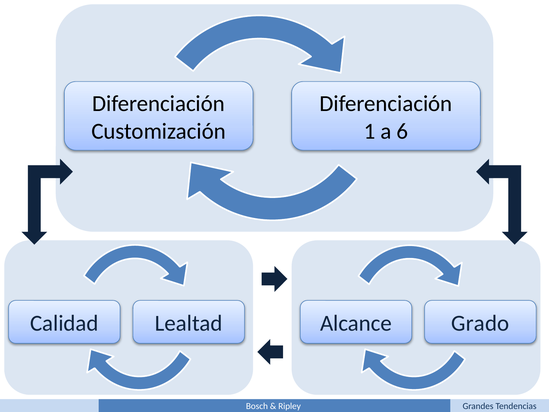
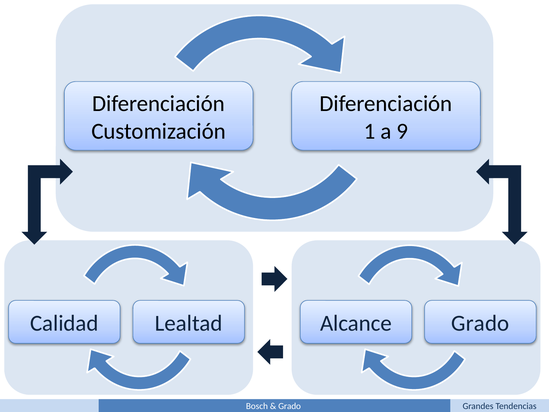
6: 6 -> 9
Ripley at (290, 406): Ripley -> Grado
